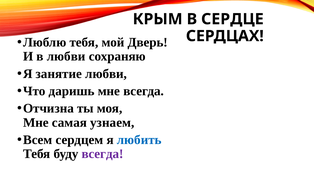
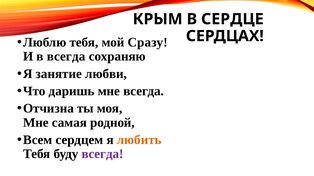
Дверь: Дверь -> Сразу
в любви: любви -> всегда
узнаем: узнаем -> родной
любить colour: blue -> orange
